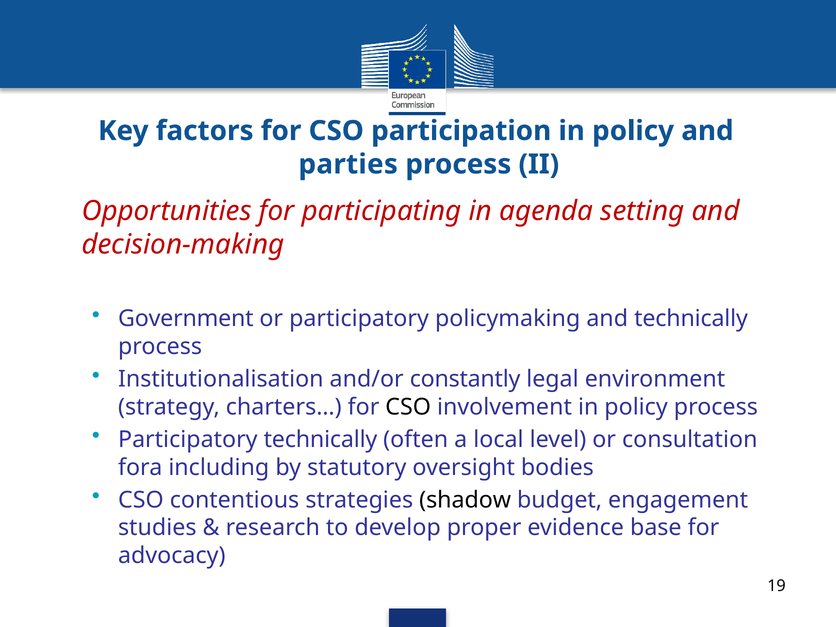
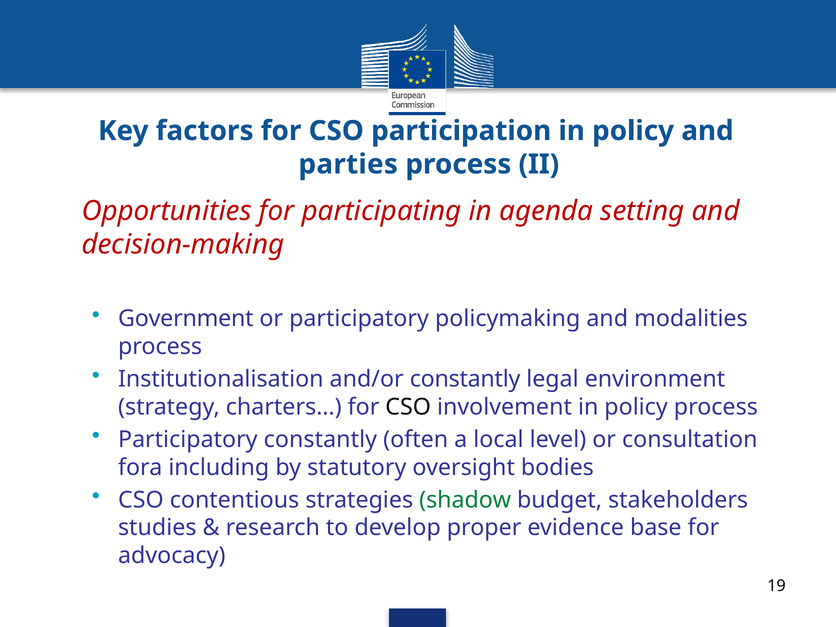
and technically: technically -> modalities
Participatory technically: technically -> constantly
shadow colour: black -> green
engagement: engagement -> stakeholders
